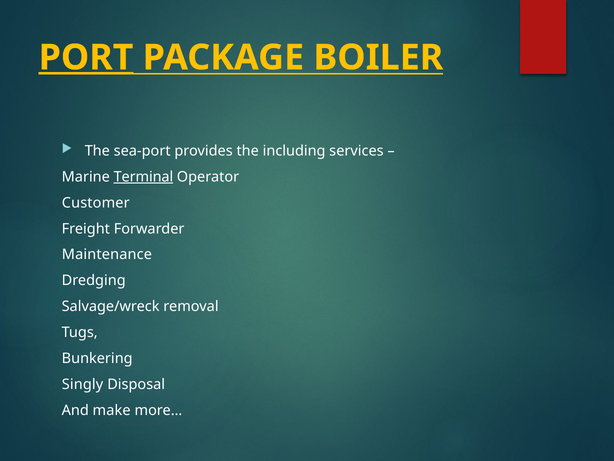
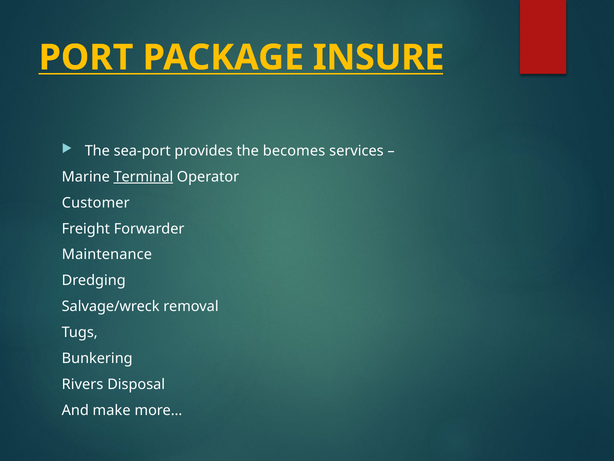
PORT underline: present -> none
BOILER: BOILER -> INSURE
including: including -> becomes
Singly: Singly -> Rivers
